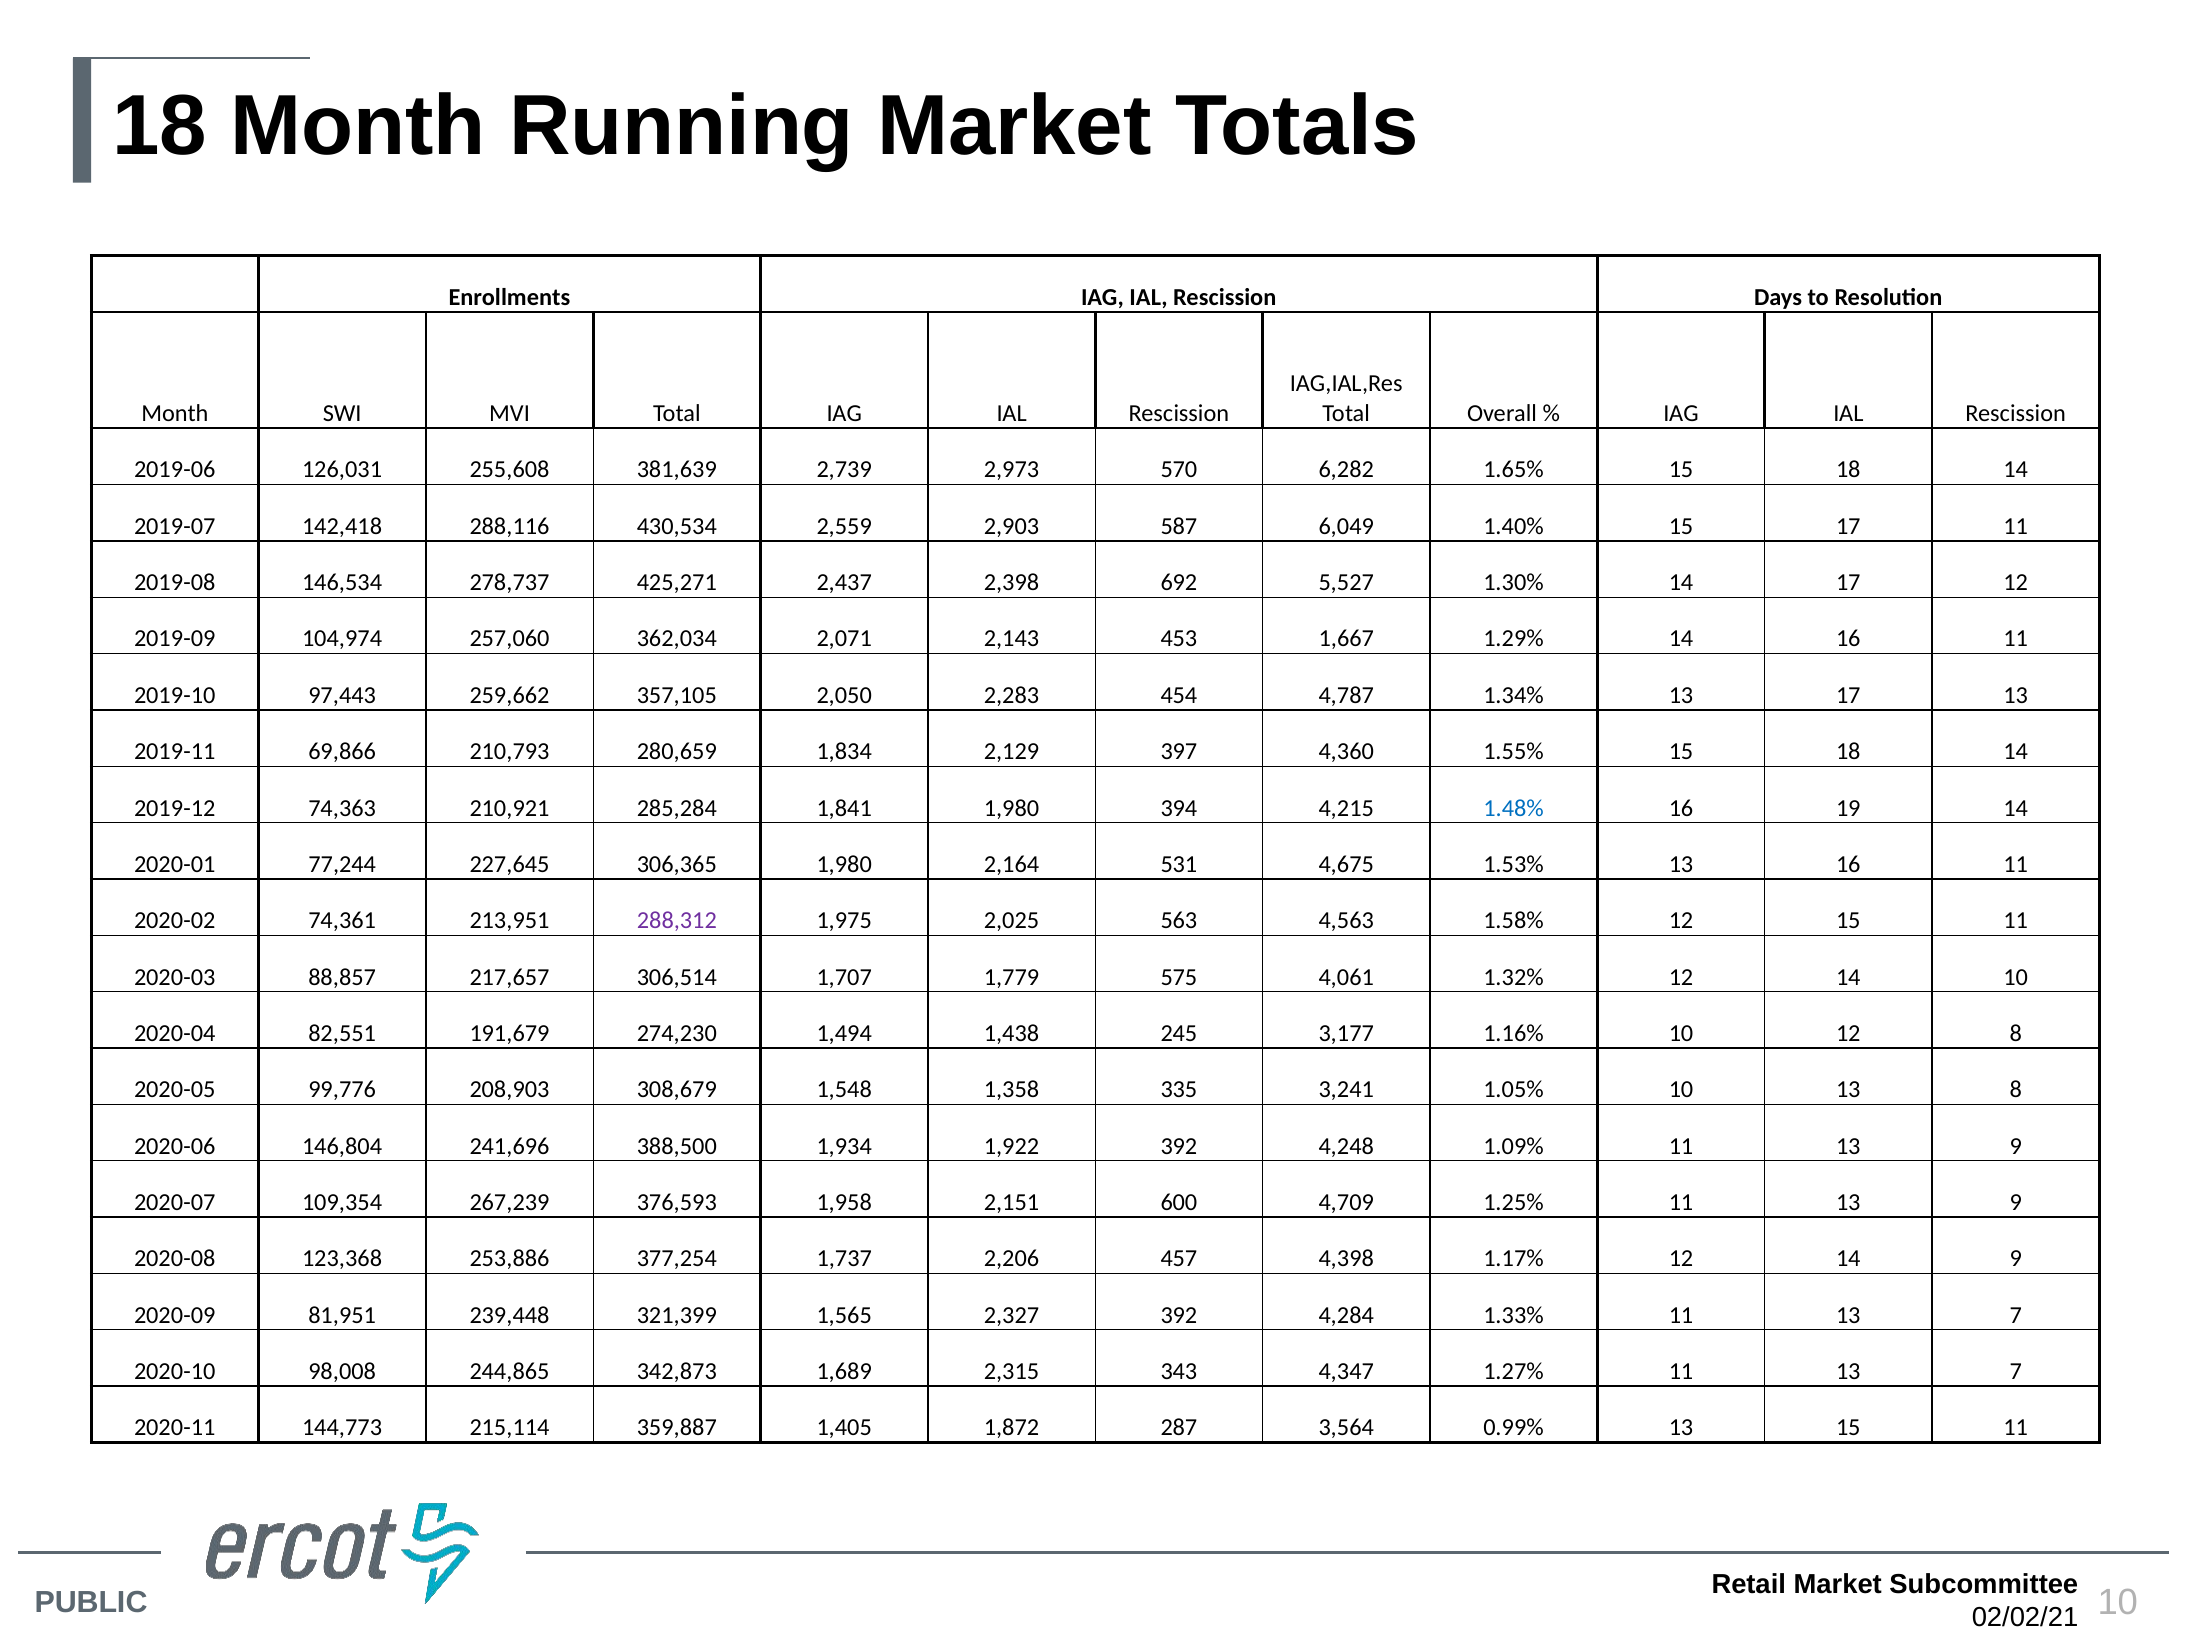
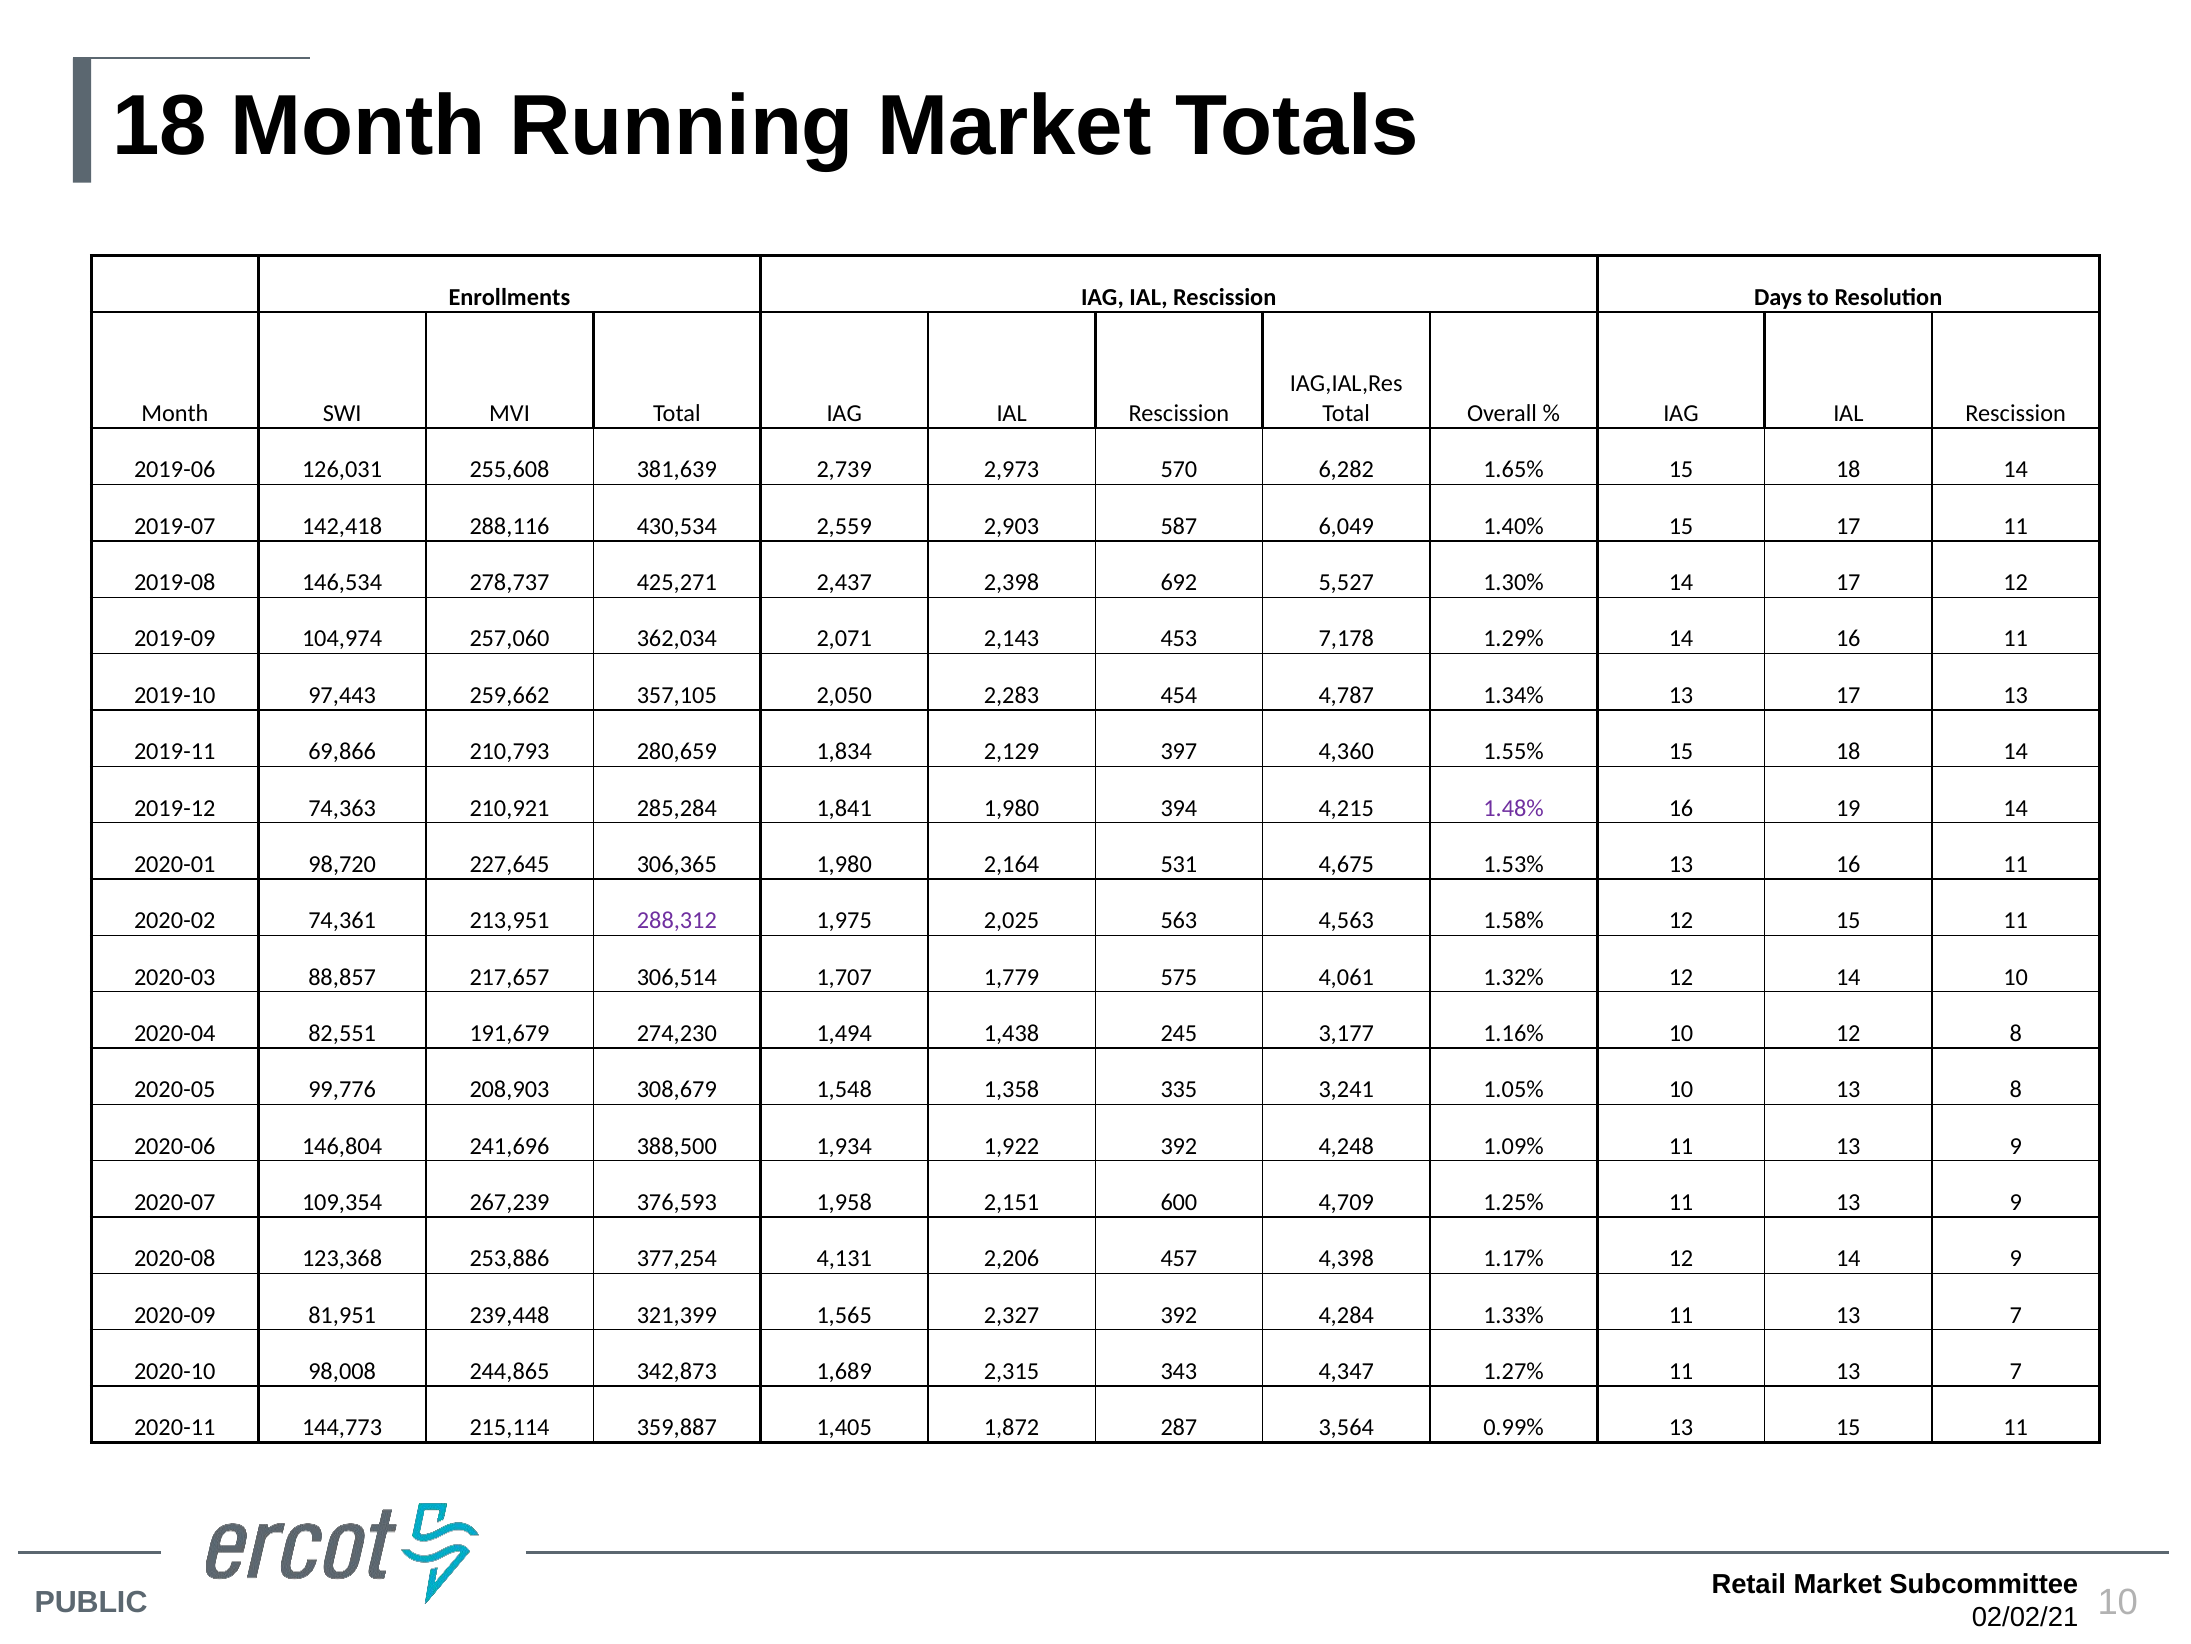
1,667: 1,667 -> 7,178
1.48% colour: blue -> purple
77,244: 77,244 -> 98,720
1,737: 1,737 -> 4,131
